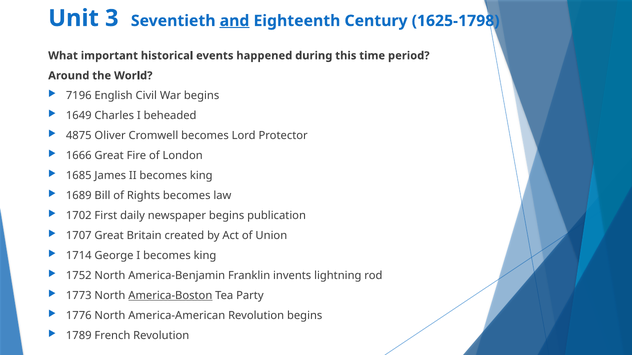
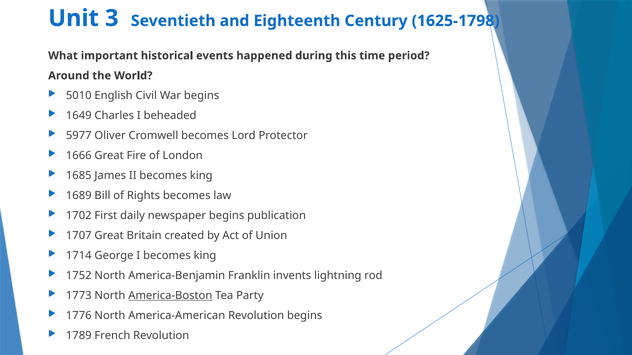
and underline: present -> none
7196: 7196 -> 5010
4875: 4875 -> 5977
